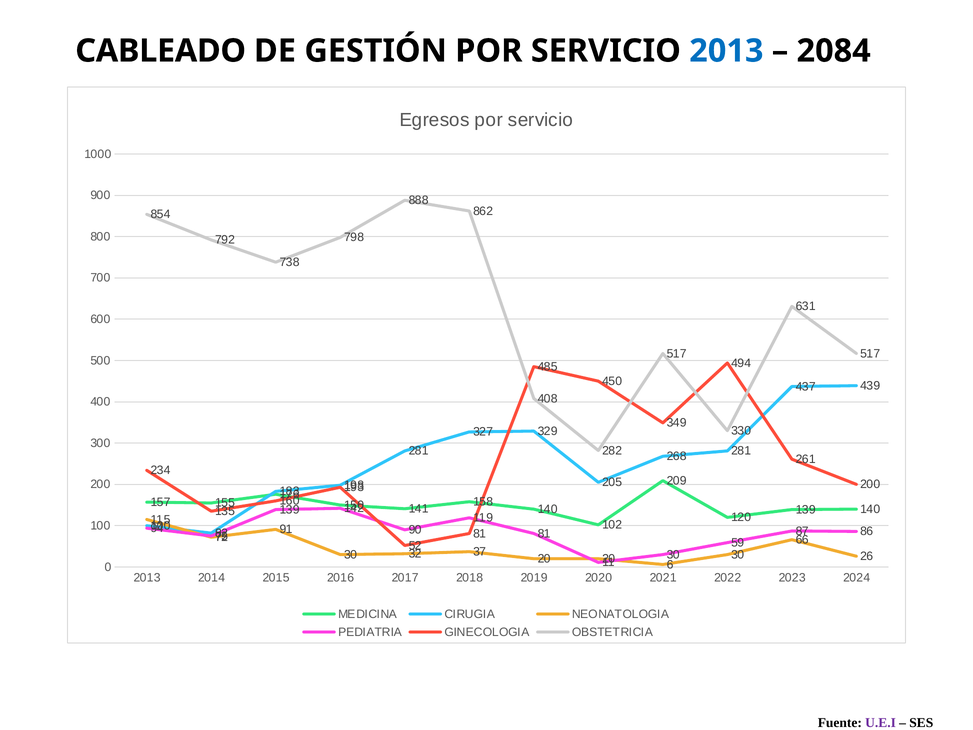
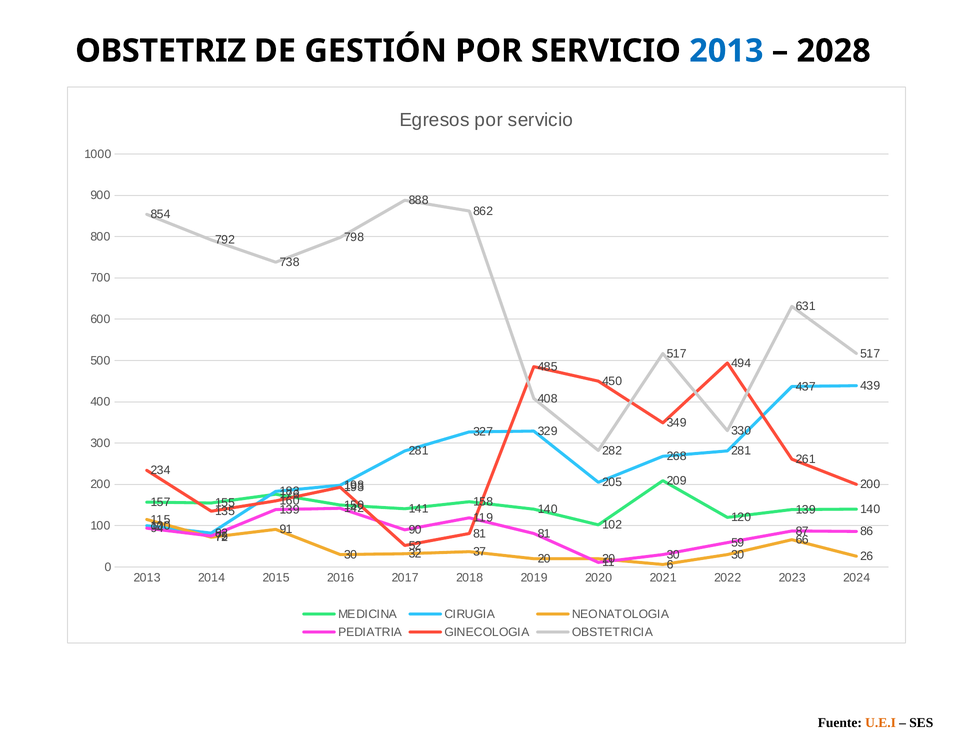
CABLEADO: CABLEADO -> OBSTETRIZ
2084: 2084 -> 2028
U.E.I colour: purple -> orange
